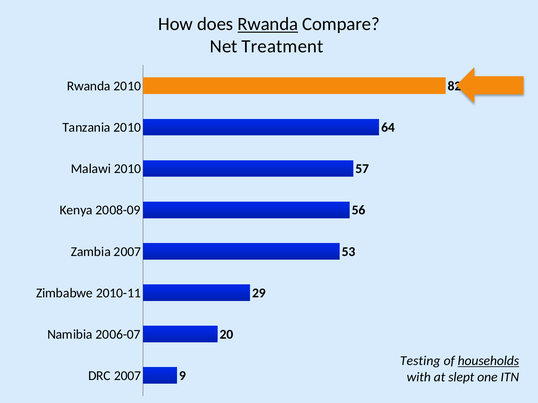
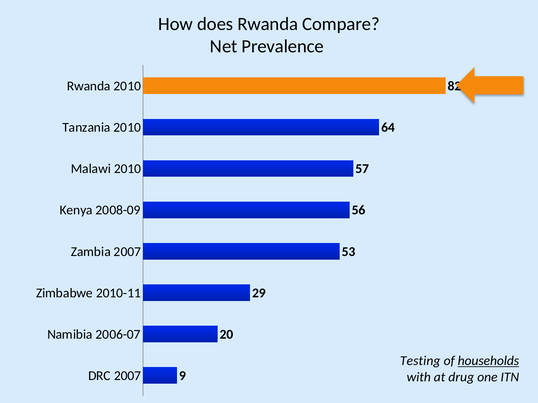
Rwanda at (268, 24) underline: present -> none
Treatment: Treatment -> Prevalence
slept: slept -> drug
